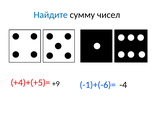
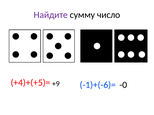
Найдите colour: blue -> purple
чисел: чисел -> число
-4: -4 -> -0
